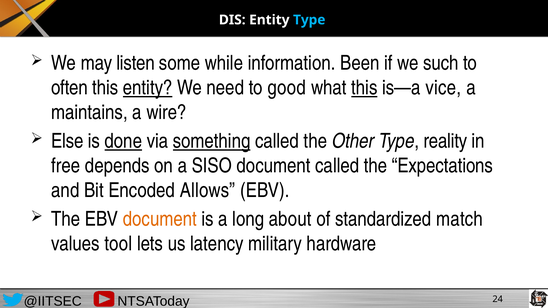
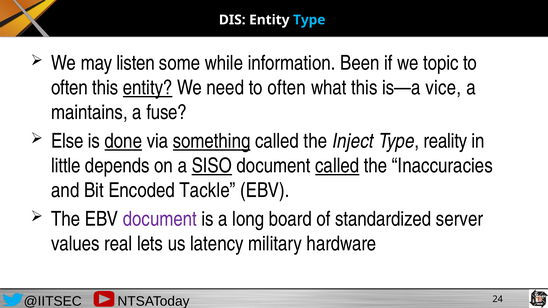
such: such -> topic
need to good: good -> often
this at (364, 88) underline: present -> none
wire: wire -> fuse
Other: Other -> Inject
free: free -> little
SISO underline: none -> present
called at (337, 166) underline: none -> present
Expectations: Expectations -> Inaccuracies
Allows: Allows -> Tackle
document at (160, 219) colour: orange -> purple
about: about -> board
match: match -> server
tool: tool -> real
